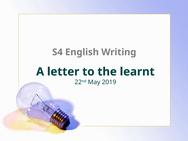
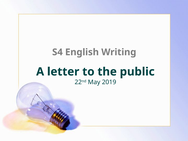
learnt: learnt -> public
